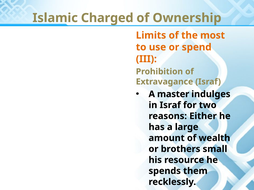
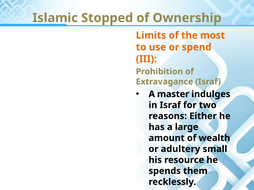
Charged: Charged -> Stopped
brothers: brothers -> adultery
